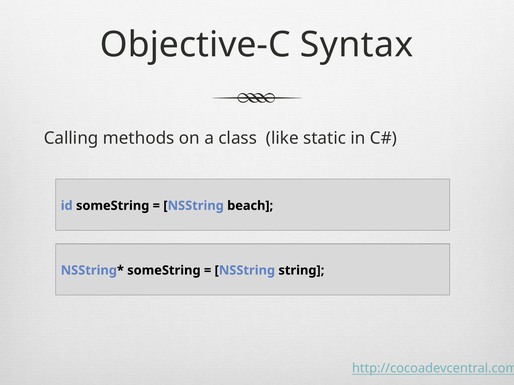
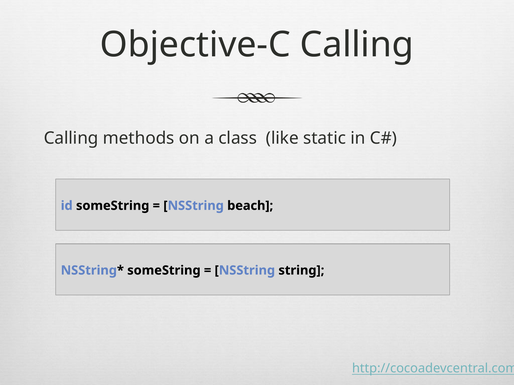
Objective-C Syntax: Syntax -> Calling
